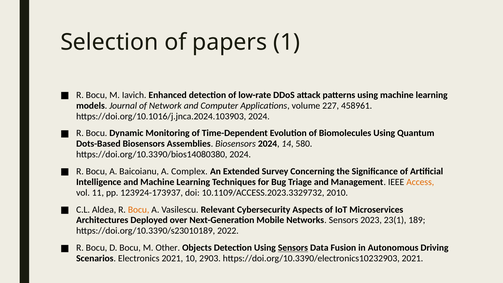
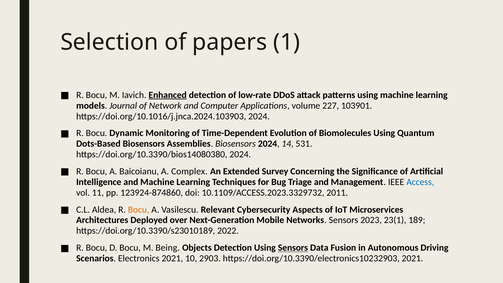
Enhanced underline: none -> present
458961: 458961 -> 103901
580: 580 -> 531
Access colour: orange -> blue
123924-173937: 123924-173937 -> 123924-874860
2010: 2010 -> 2011
Other: Other -> Being
